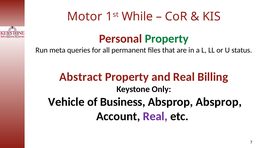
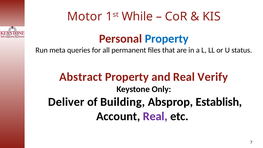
Property at (167, 39) colour: green -> blue
Billing: Billing -> Verify
Vehicle: Vehicle -> Deliver
Business: Business -> Building
Absprop Absprop: Absprop -> Establish
